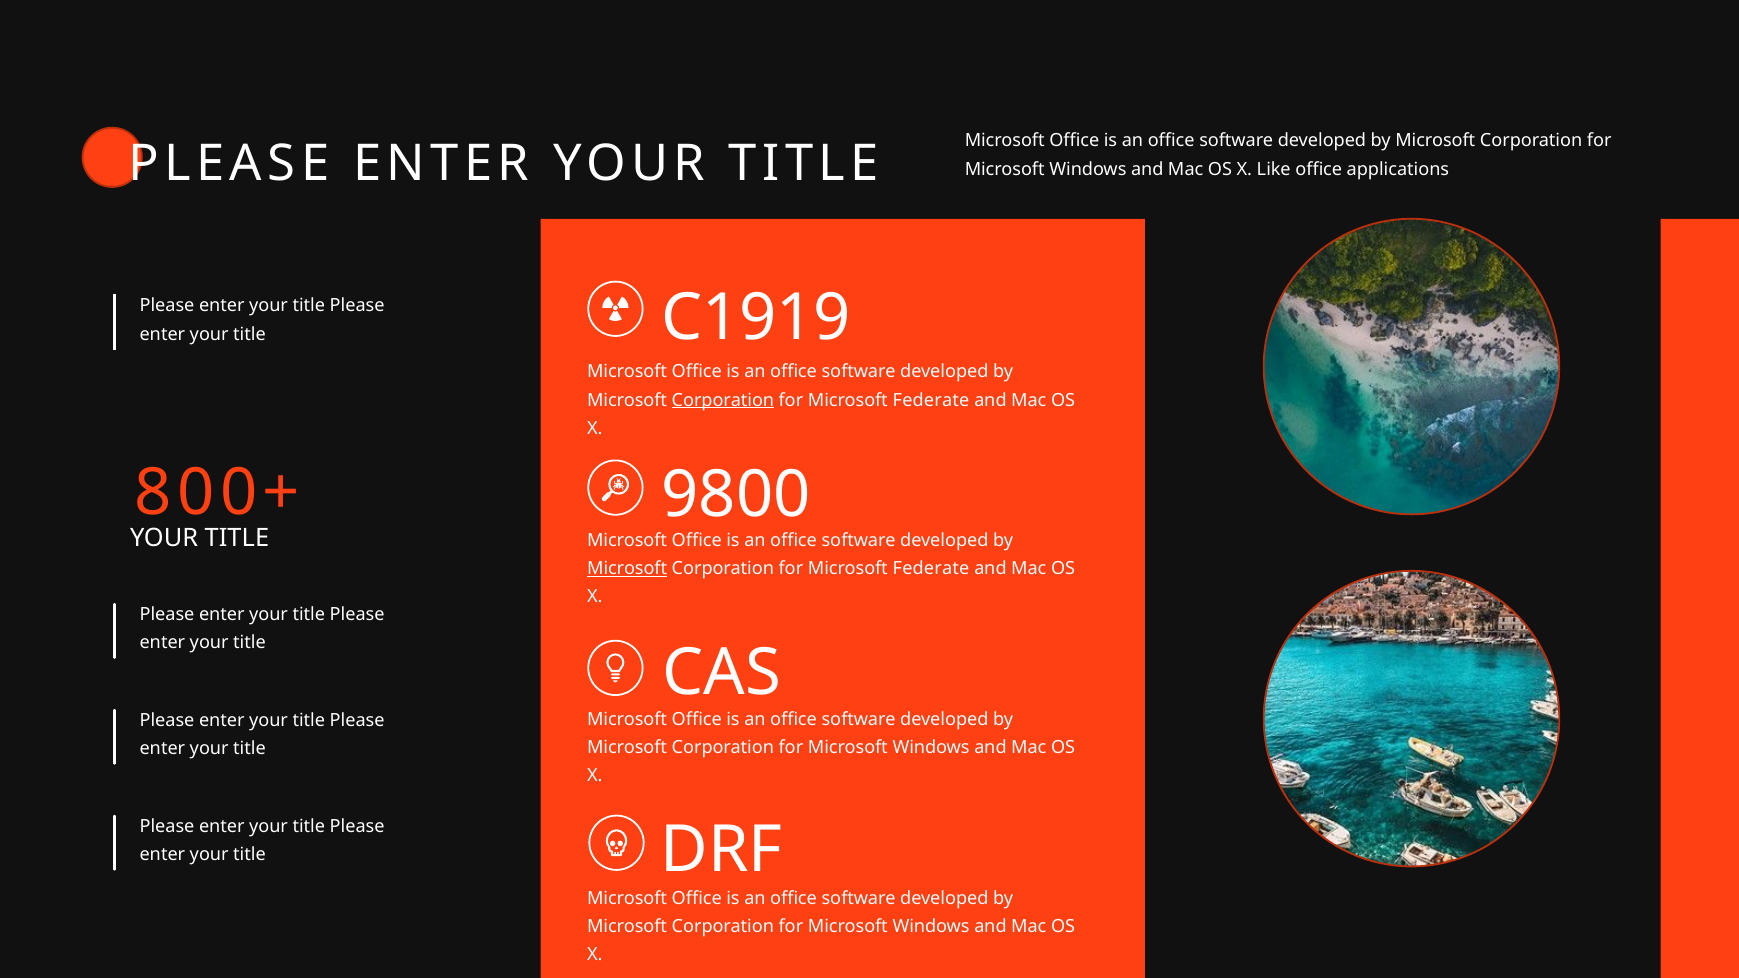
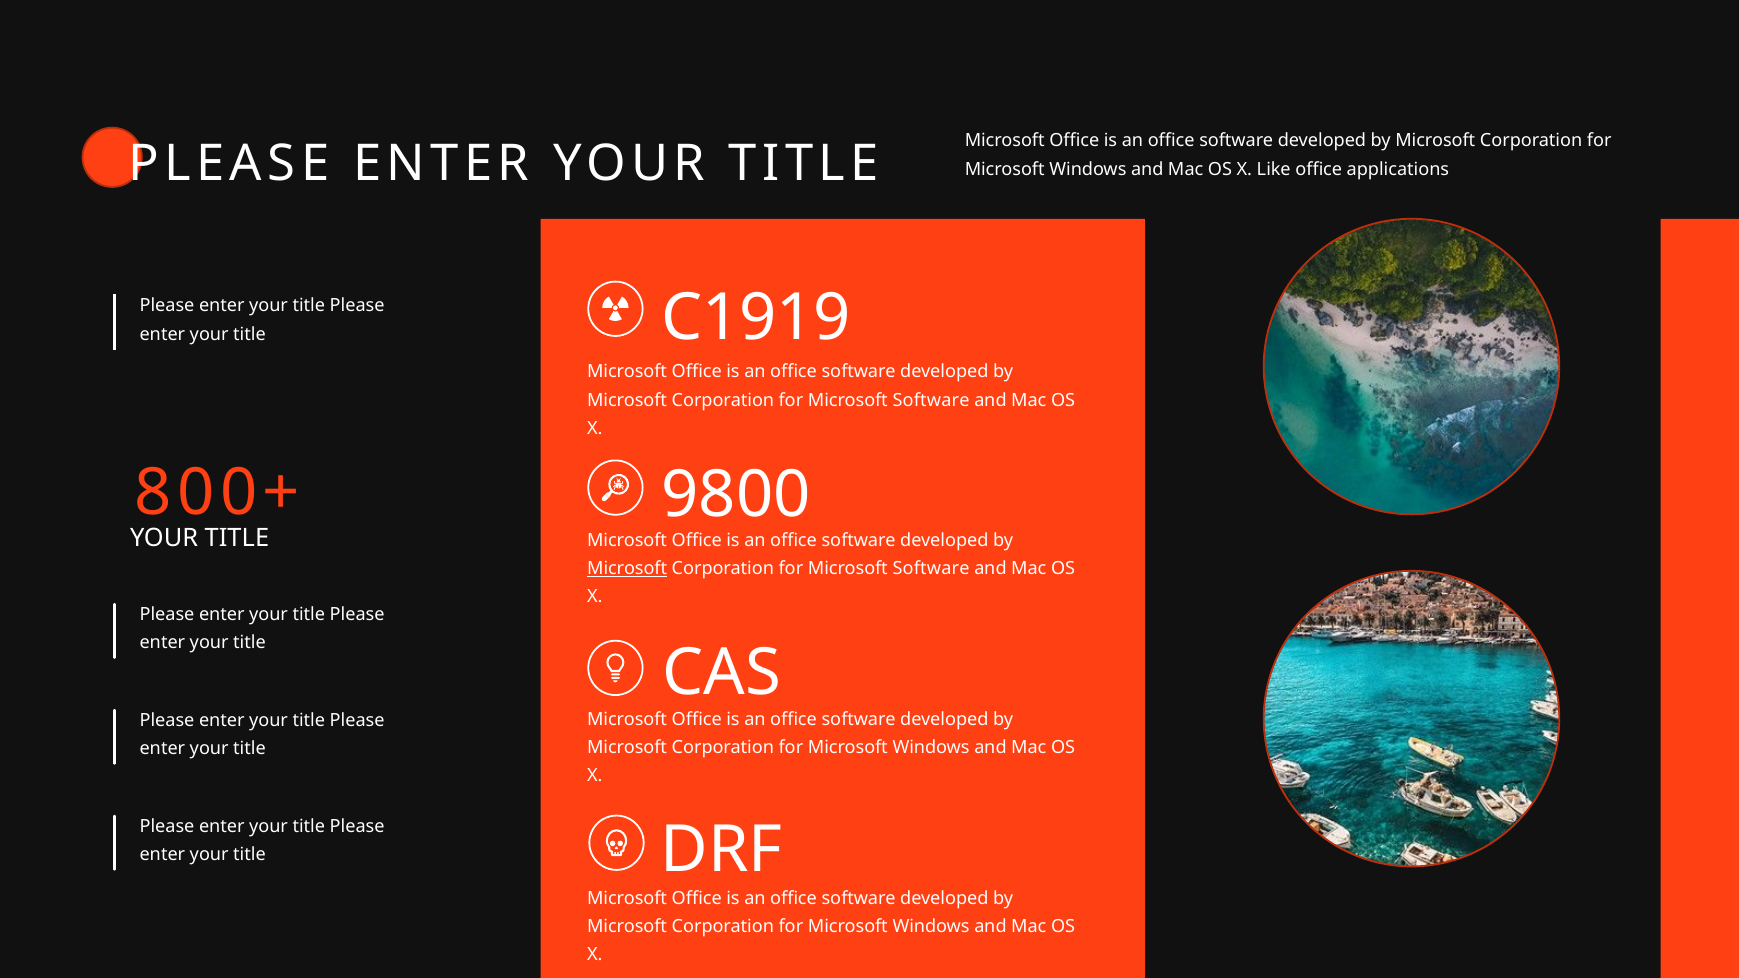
Corporation at (723, 400) underline: present -> none
Federate at (931, 400): Federate -> Software
Federate at (931, 569): Federate -> Software
